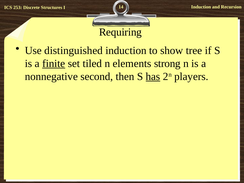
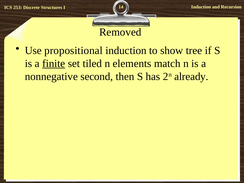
Requiring: Requiring -> Removed
distinguished: distinguished -> propositional
strong: strong -> match
has underline: present -> none
players: players -> already
